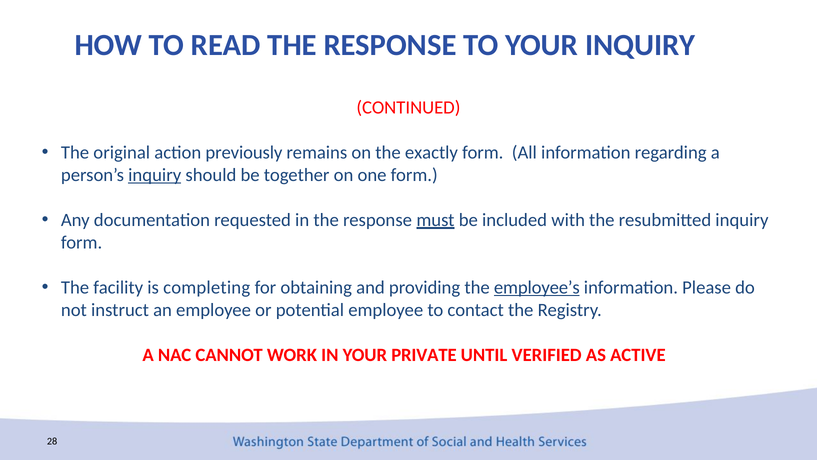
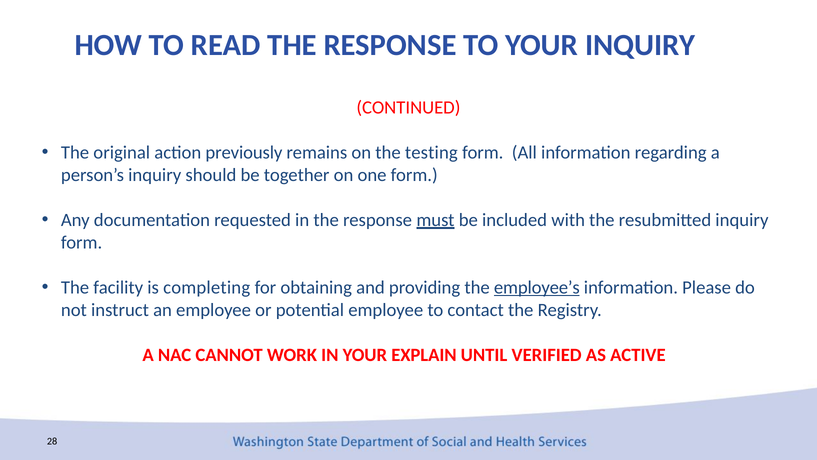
exactly: exactly -> testing
inquiry at (155, 175) underline: present -> none
PRIVATE: PRIVATE -> EXPLAIN
